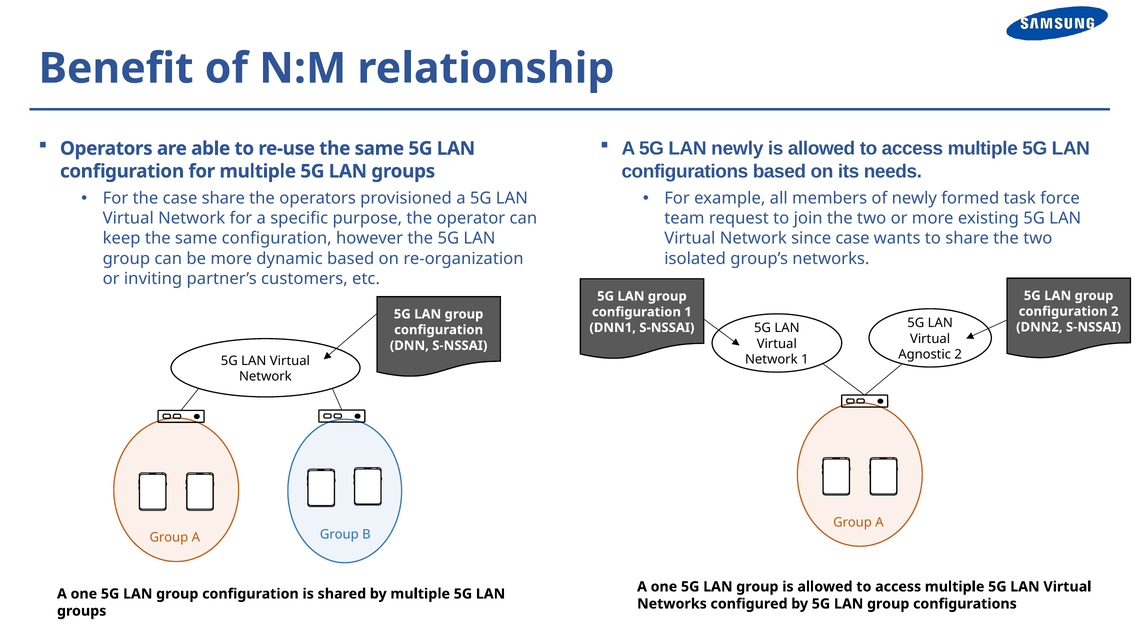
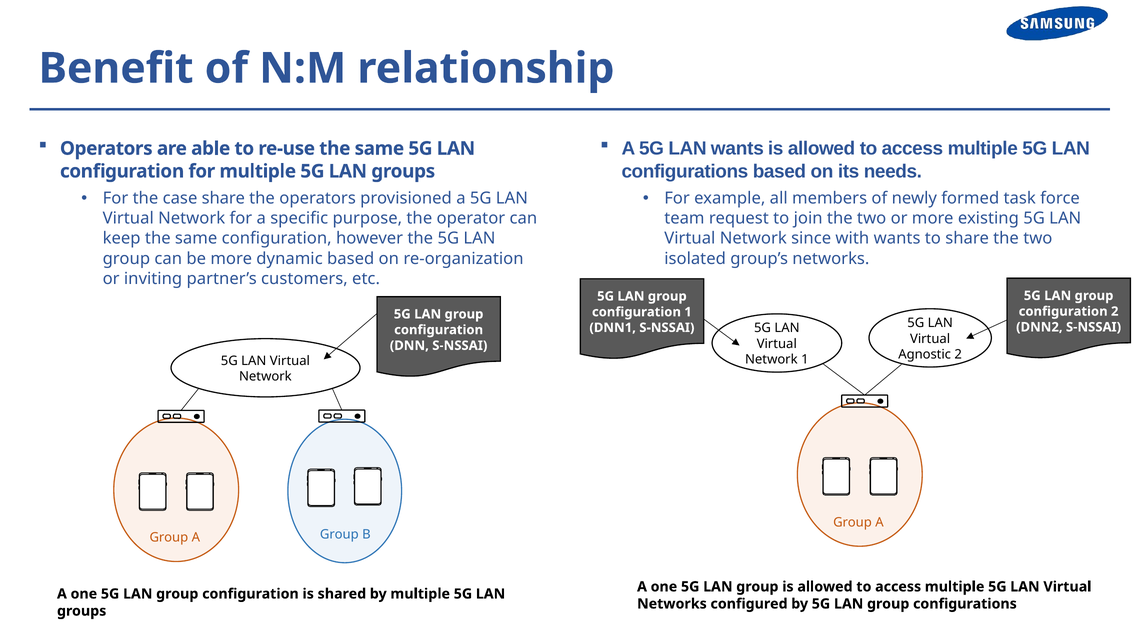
LAN newly: newly -> wants
since case: case -> with
